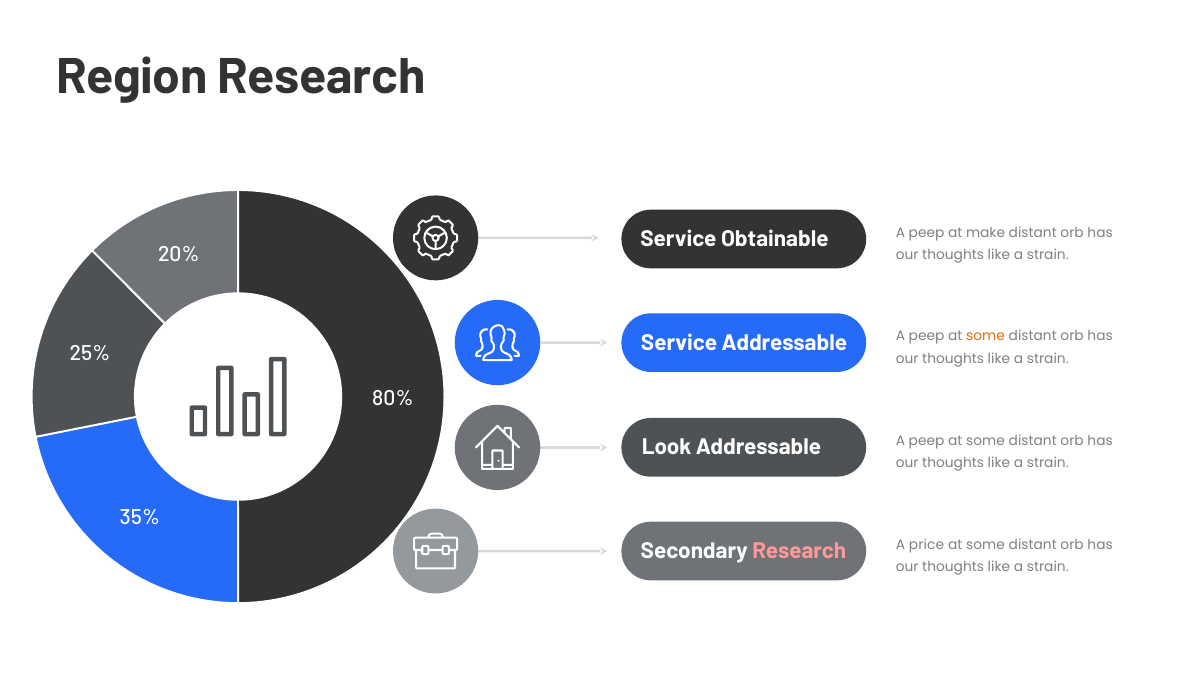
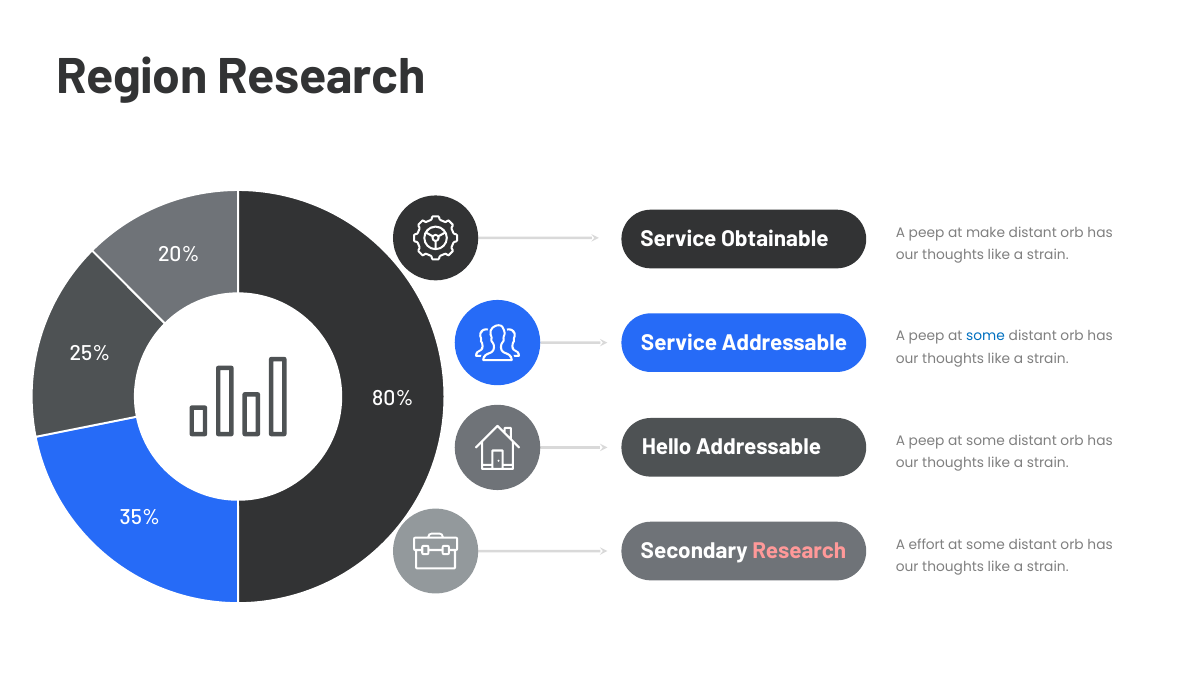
some at (986, 336) colour: orange -> blue
Look: Look -> Hello
price: price -> effort
